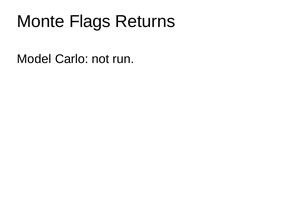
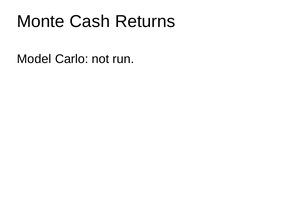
Flags: Flags -> Cash
